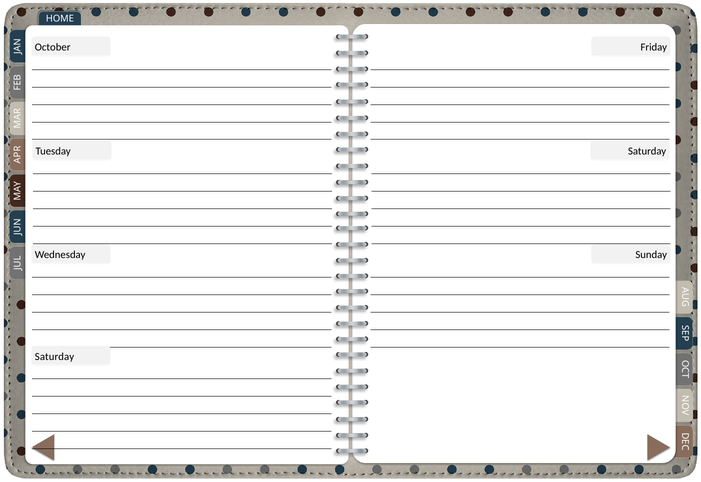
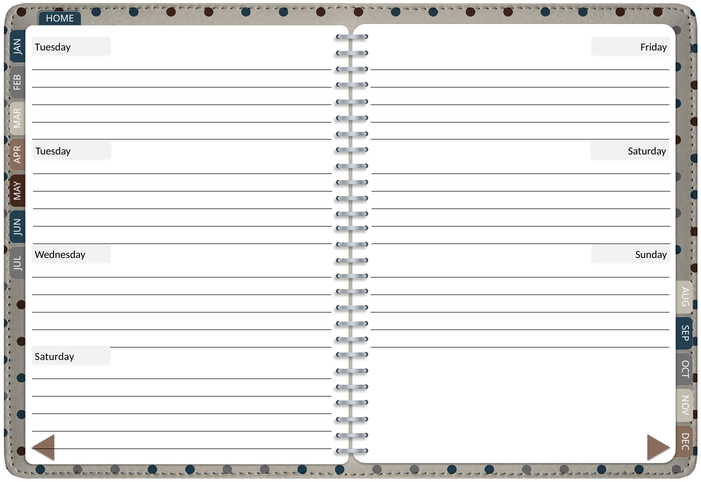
October at (53, 47): October -> Tuesday
